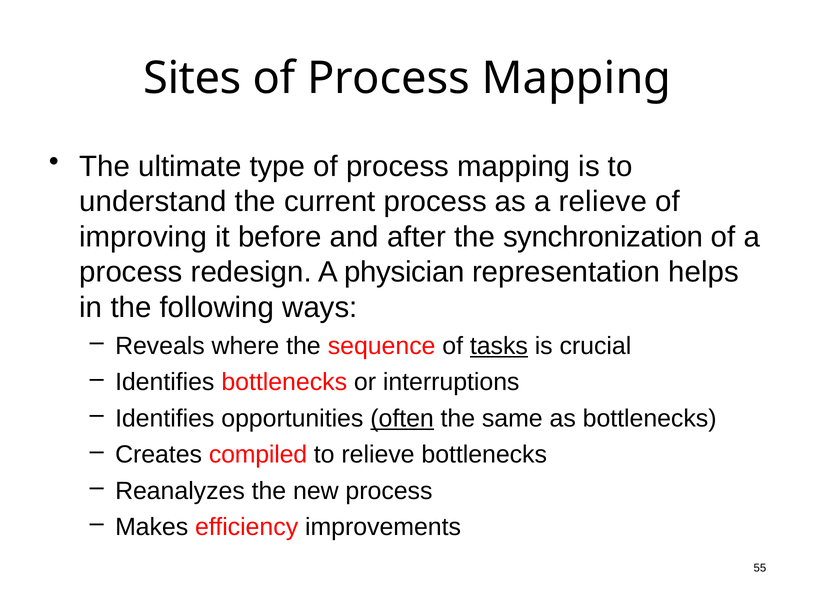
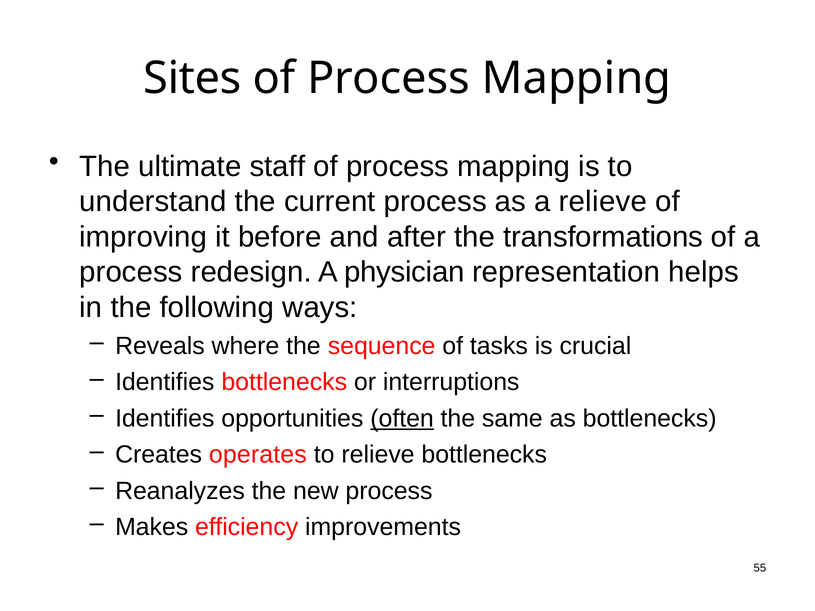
type: type -> staff
synchronization: synchronization -> transformations
tasks underline: present -> none
compiled: compiled -> operates
